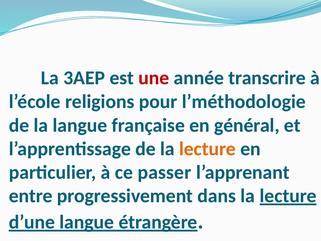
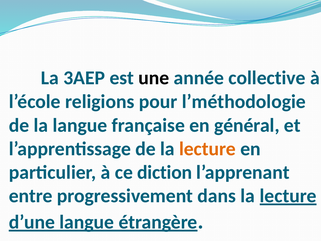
une colour: red -> black
transcrire: transcrire -> collective
passer: passer -> diction
